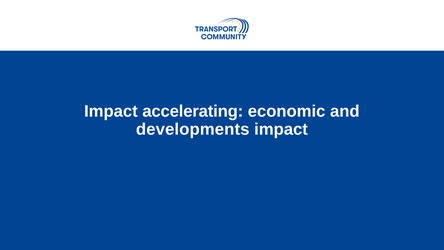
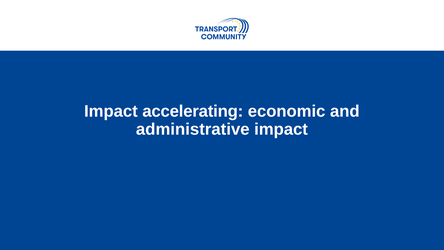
developments: developments -> administrative
